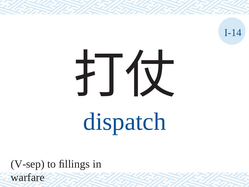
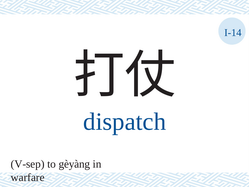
ﬁllings: ﬁllings -> gèyàng
